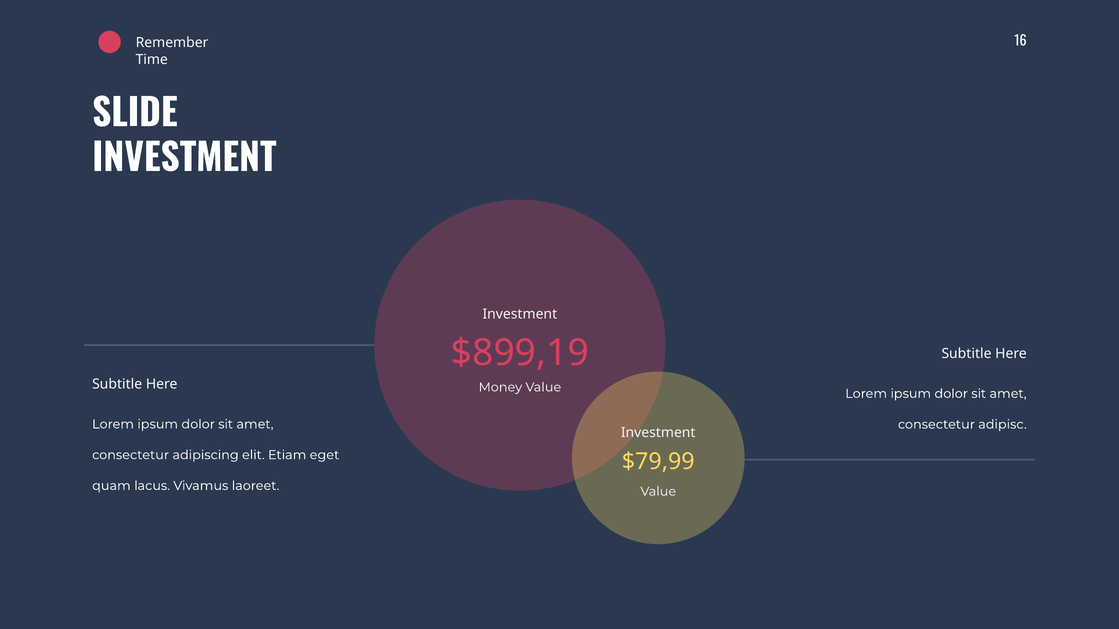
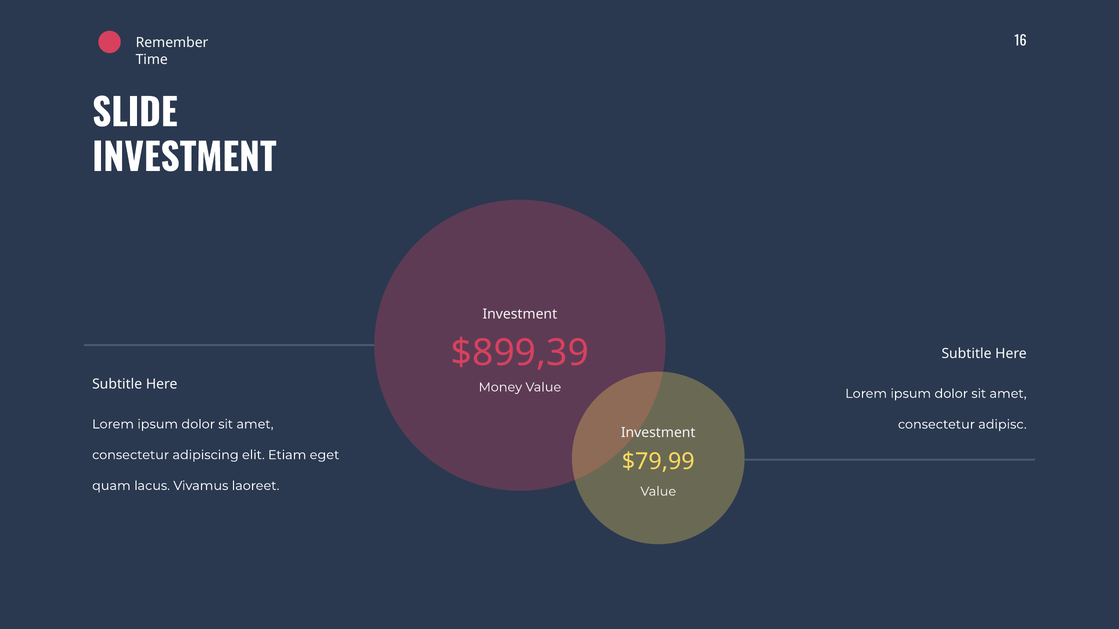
$899,19: $899,19 -> $899,39
